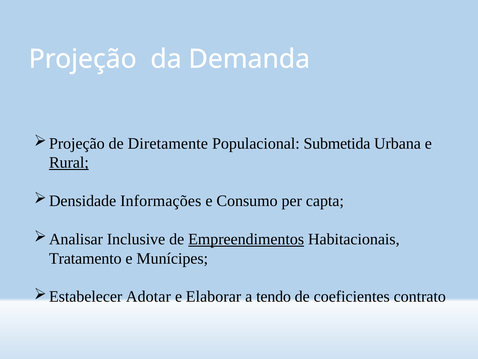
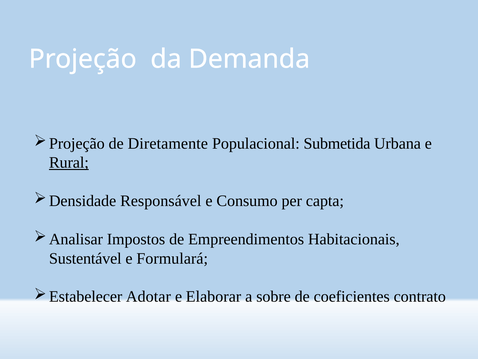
Informações: Informações -> Responsável
Inclusive: Inclusive -> Impostos
Empreendimentos underline: present -> none
Tratamento: Tratamento -> Sustentável
Munícipes: Munícipes -> Formulará
tendo: tendo -> sobre
